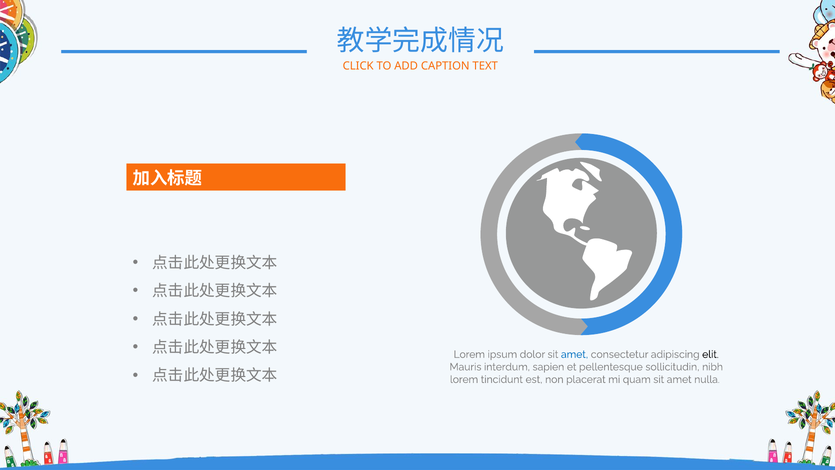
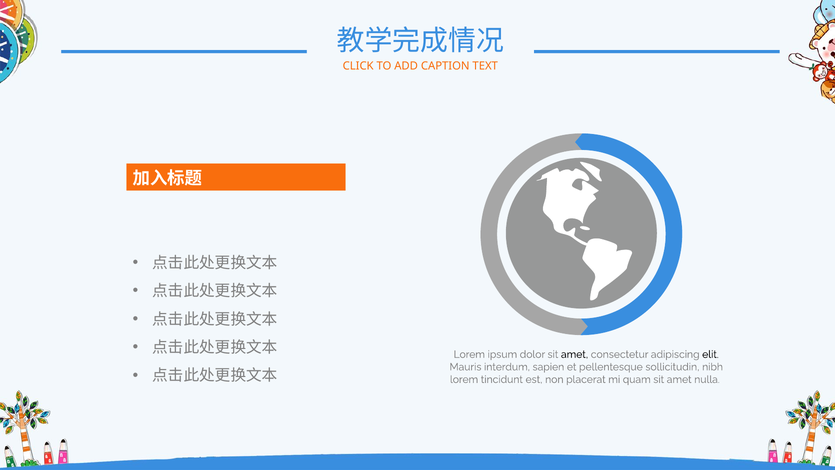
amet at (575, 354) colour: blue -> black
